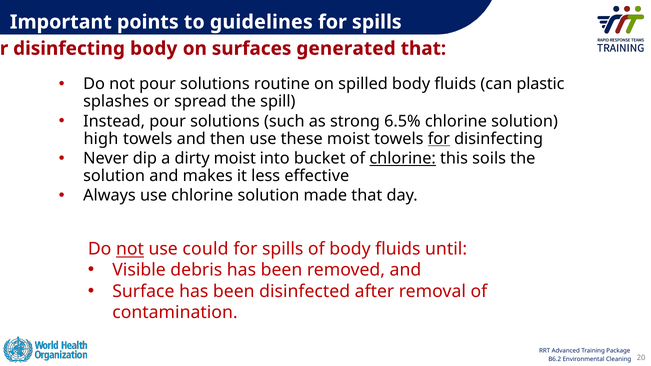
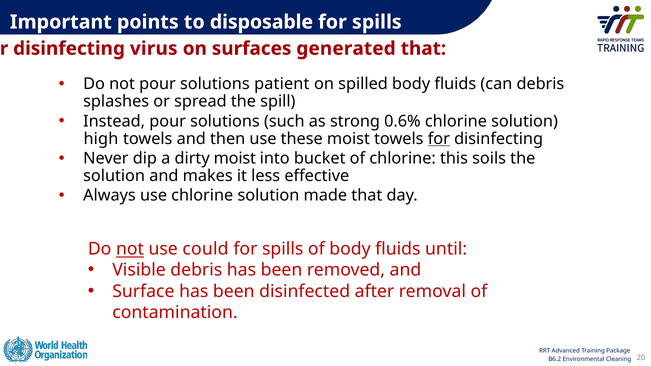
guidelines: guidelines -> disposable
disinfecting body: body -> virus
routine: routine -> patient
can plastic: plastic -> debris
6.5%: 6.5% -> 0.6%
chlorine at (403, 158) underline: present -> none
